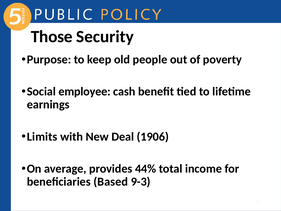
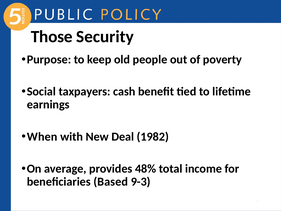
employee: employee -> taxpayers
Limits: Limits -> When
1906: 1906 -> 1982
44%: 44% -> 48%
